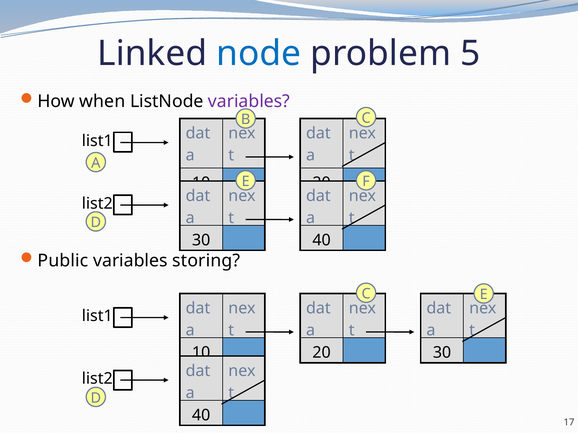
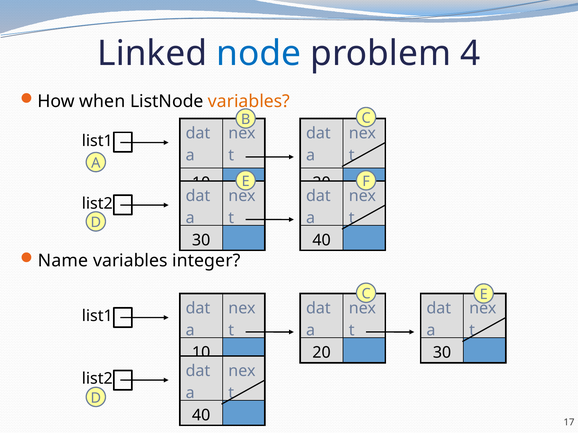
5: 5 -> 4
variables at (249, 101) colour: purple -> orange
Public: Public -> Name
storing: storing -> integer
